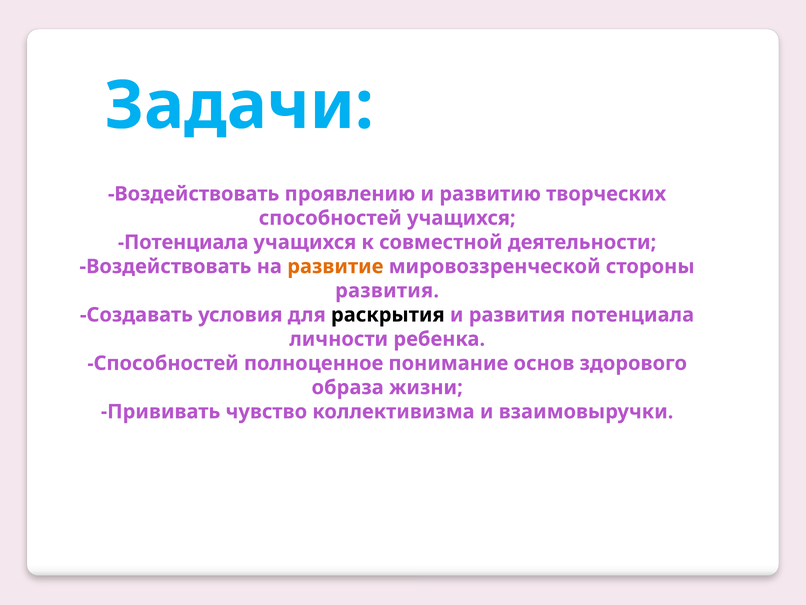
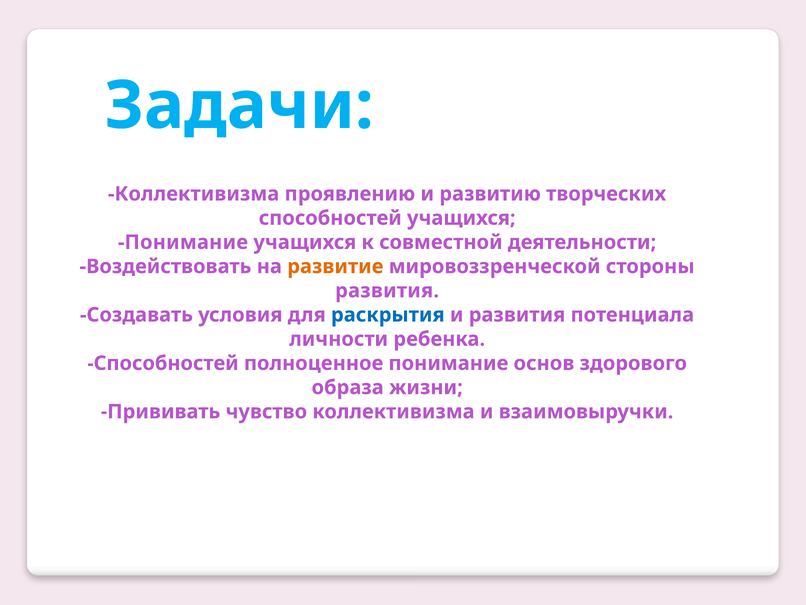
Воздействовать at (194, 194): Воздействовать -> Коллективизма
Потенциала at (183, 242): Потенциала -> Понимание
раскрытия colour: black -> blue
